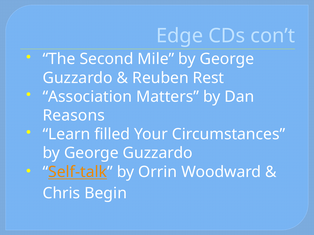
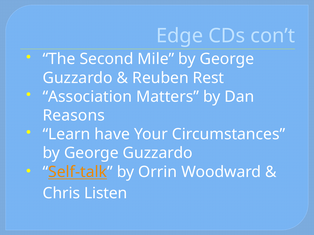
filled: filled -> have
Begin: Begin -> Listen
